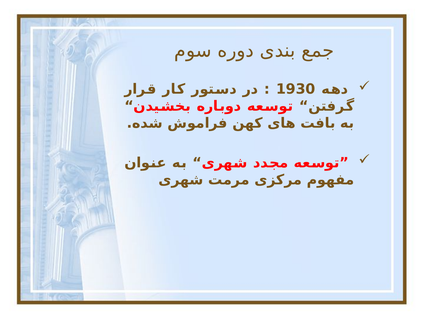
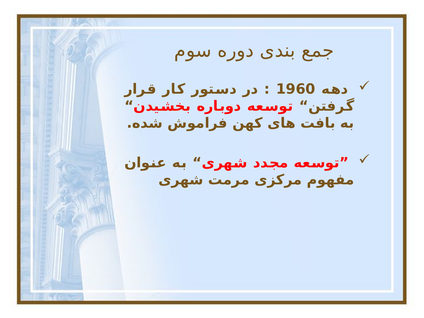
1930: 1930 -> 1960
